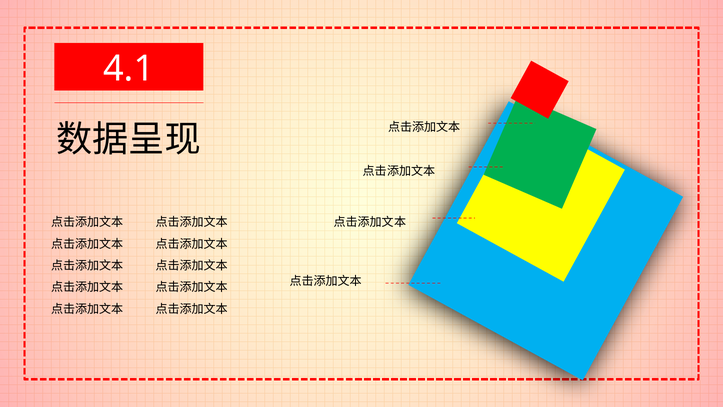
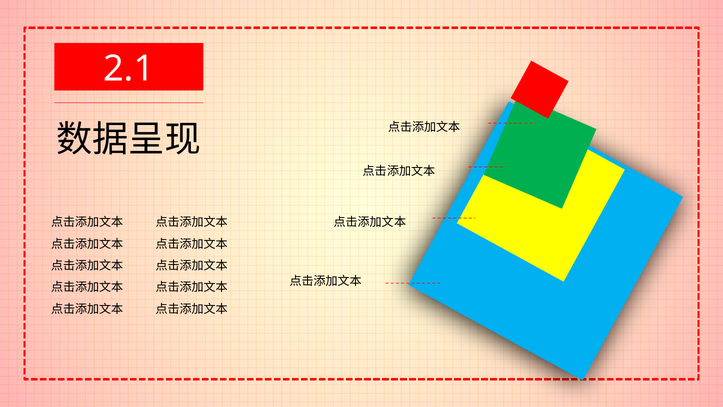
4.1: 4.1 -> 2.1
